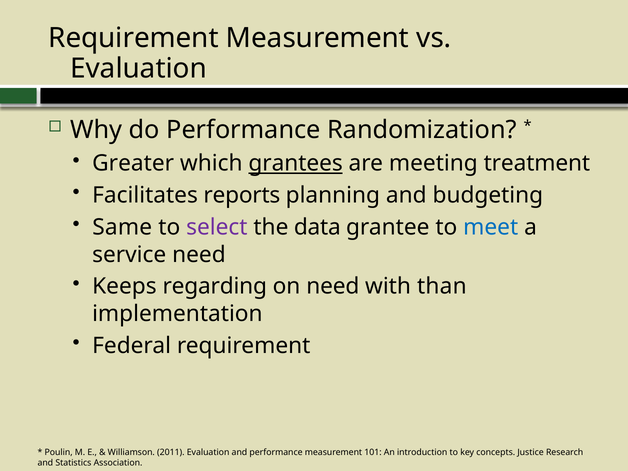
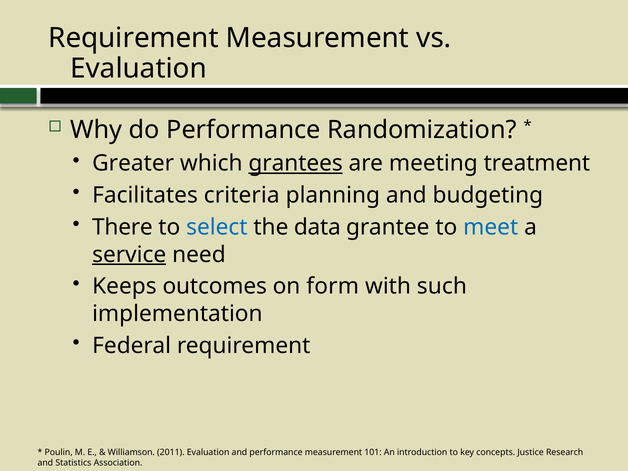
reports: reports -> criteria
Same: Same -> There
select colour: purple -> blue
service underline: none -> present
regarding: regarding -> outcomes
on need: need -> form
than: than -> such
